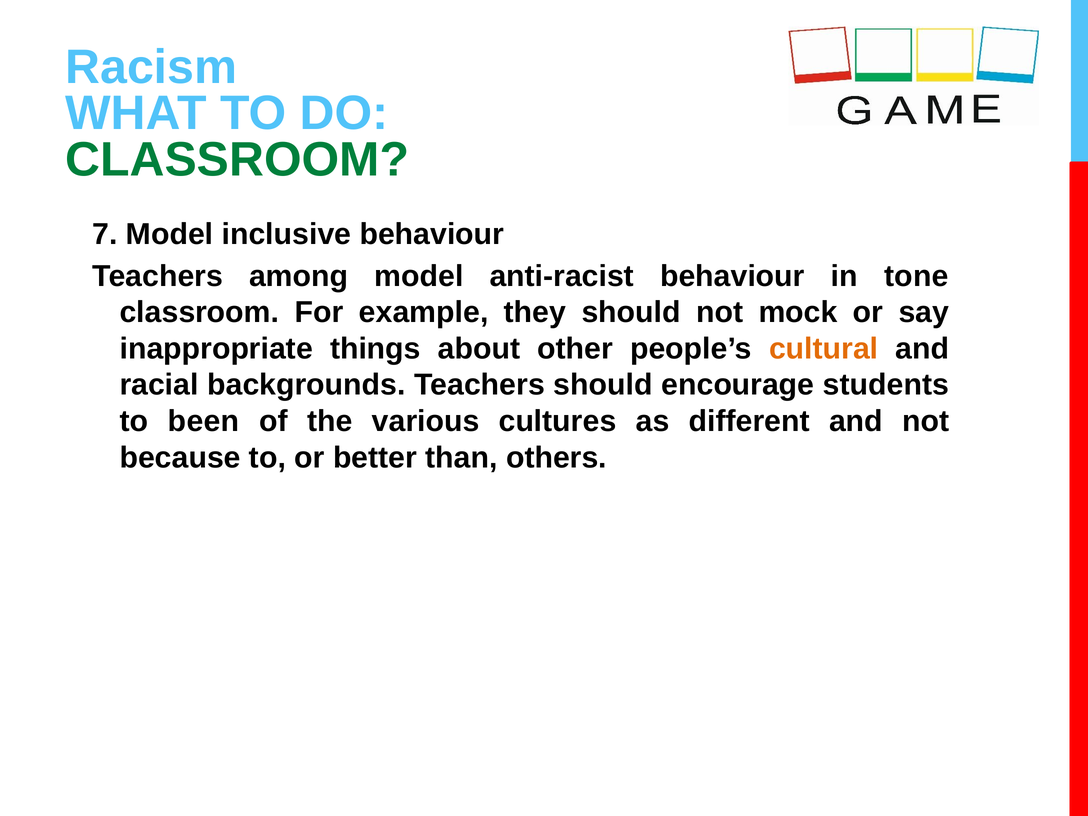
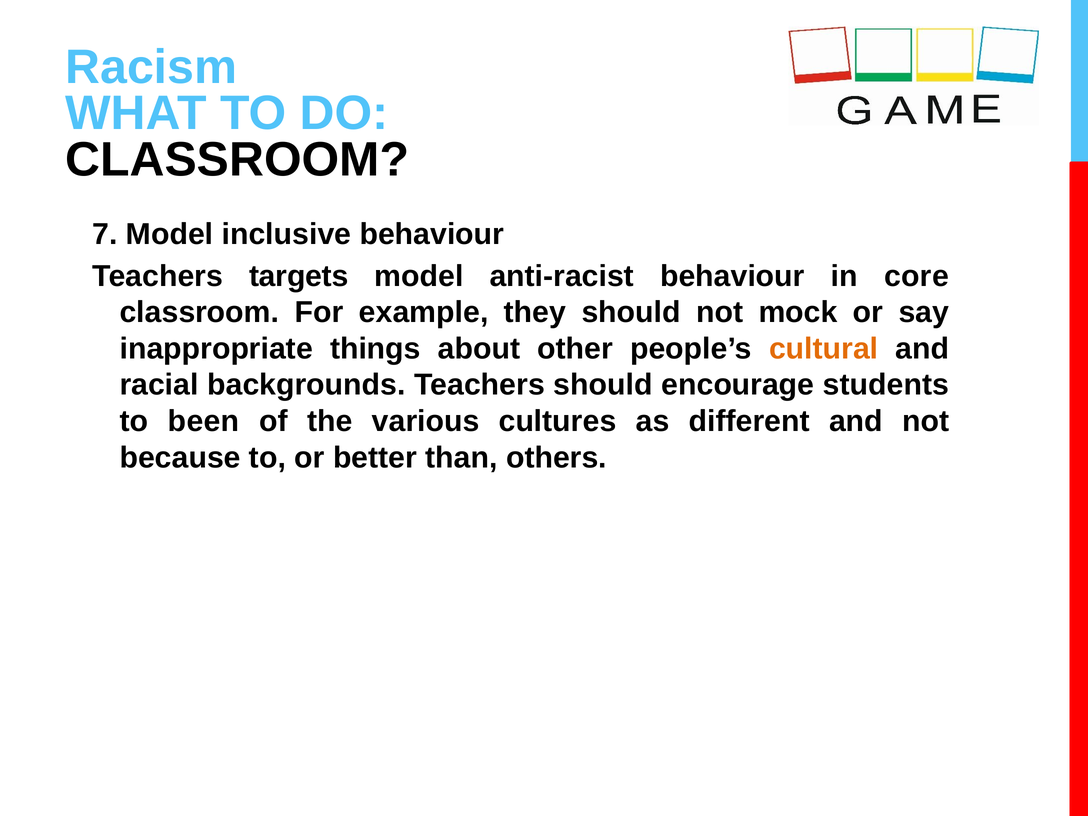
CLASSROOM at (237, 160) colour: green -> black
among: among -> targets
tone: tone -> core
